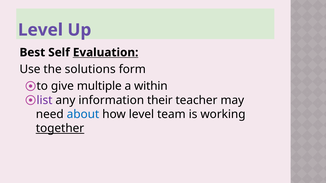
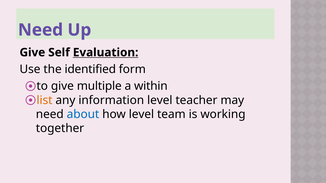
Level at (40, 30): Level -> Need
Best at (32, 53): Best -> Give
solutions: solutions -> identified
list colour: purple -> orange
information their: their -> level
together underline: present -> none
